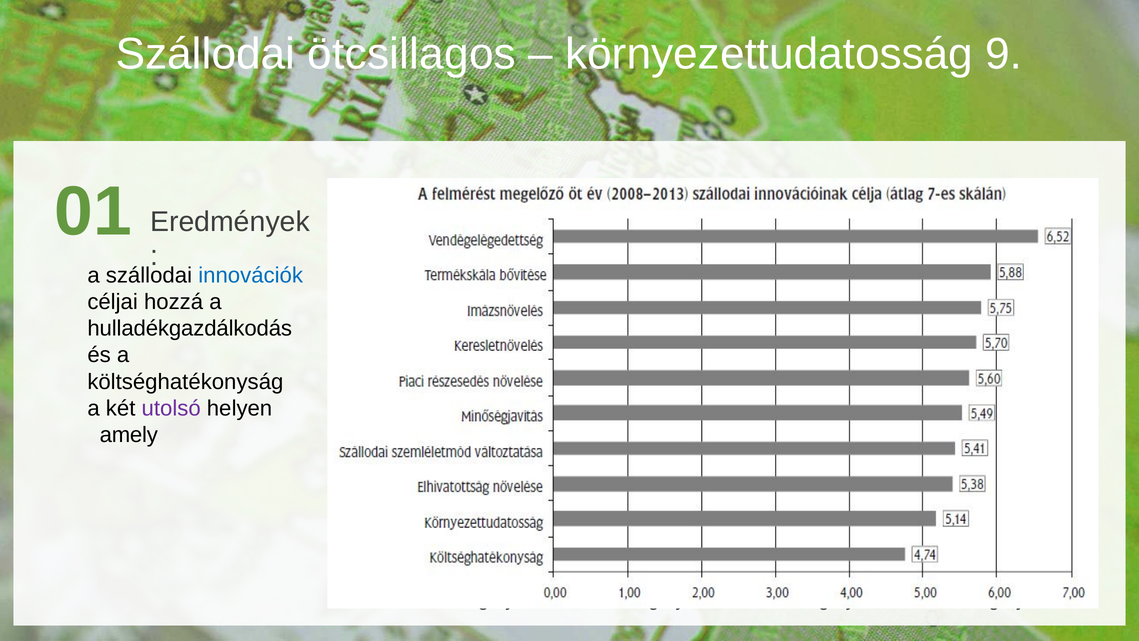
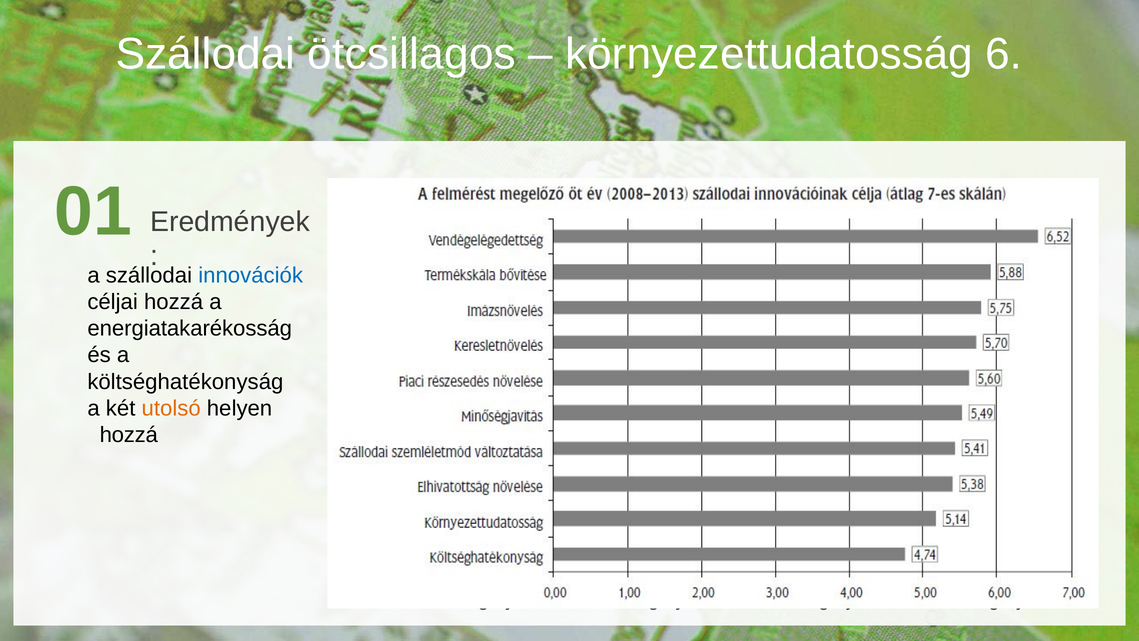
környezettudatosság 9: 9 -> 6
hulladékgazdálkodás: hulladékgazdálkodás -> energiatakarékosság
utolsó colour: purple -> orange
amely at (129, 435): amely -> hozzá
